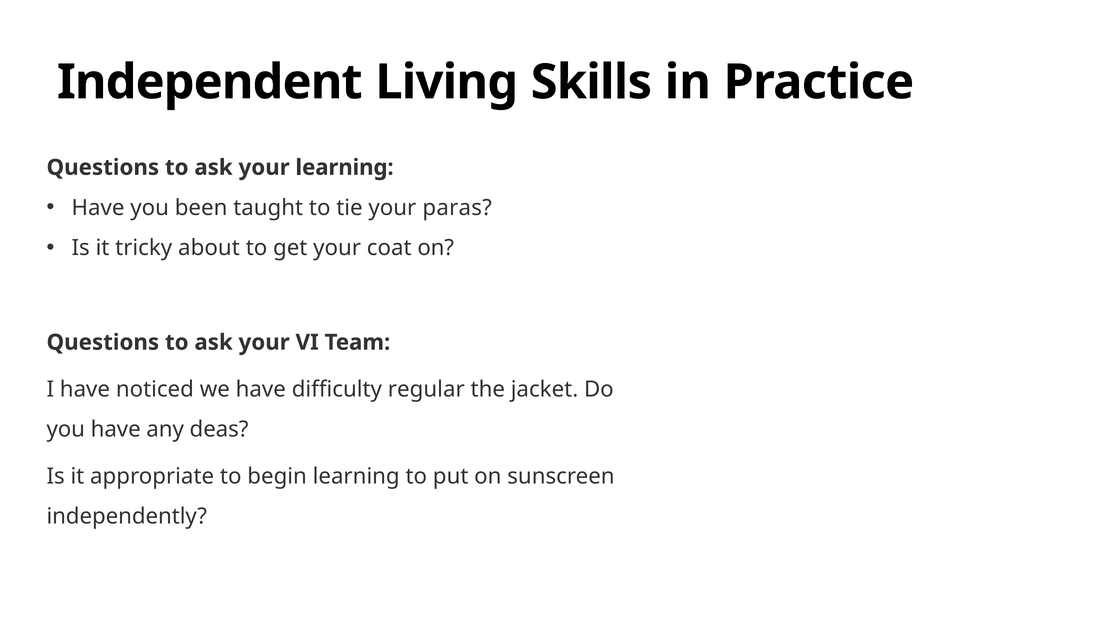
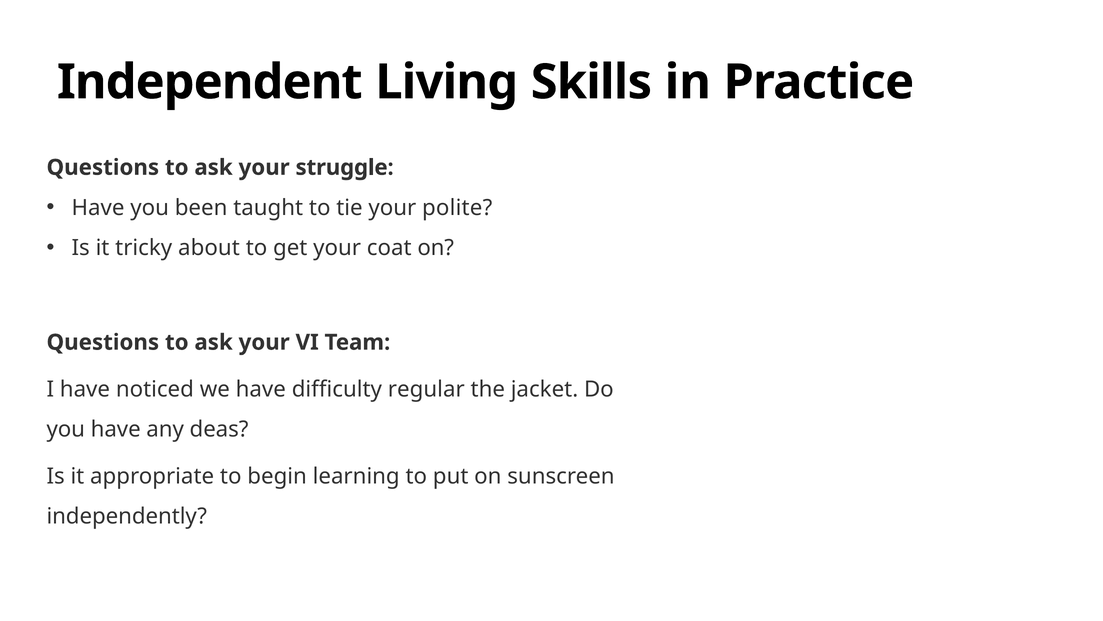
your learning: learning -> struggle
paras: paras -> polite
